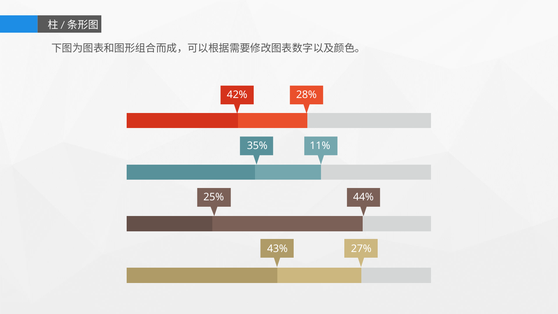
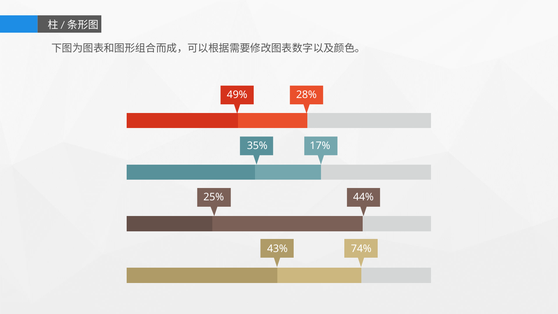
42%: 42% -> 49%
11%: 11% -> 17%
27%: 27% -> 74%
